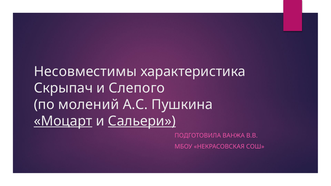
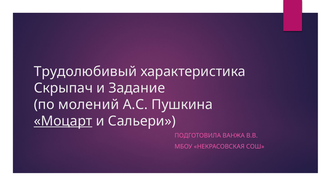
Несовместимы: Несовместимы -> Трудолюбивый
Слепого: Слепого -> Задание
Сальери underline: present -> none
